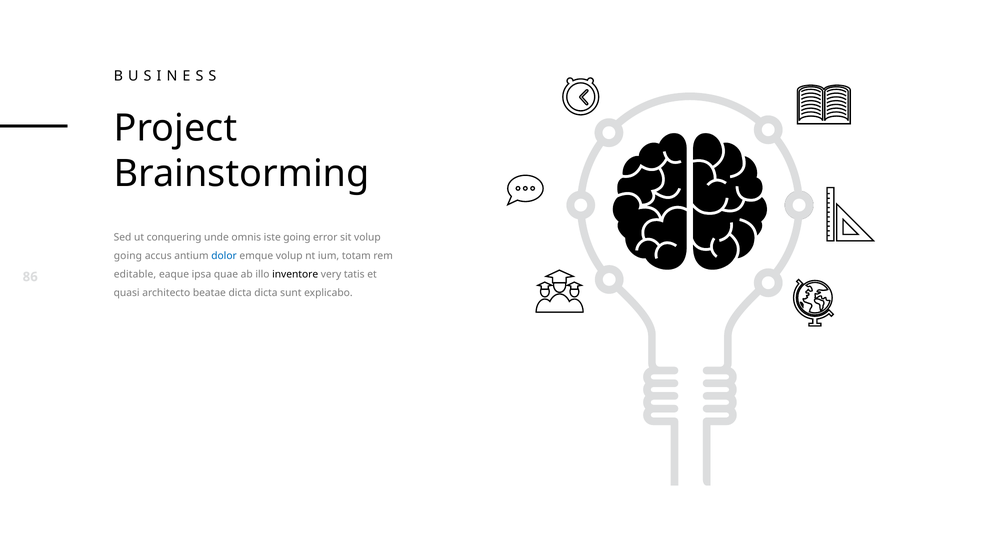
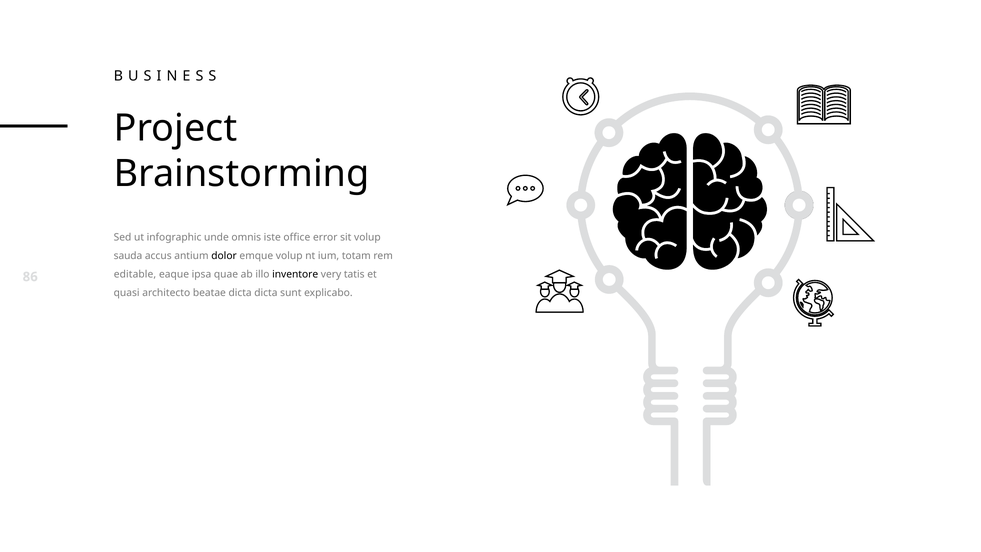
conquering: conquering -> infographic
iste going: going -> office
going at (128, 256): going -> sauda
dolor colour: blue -> black
